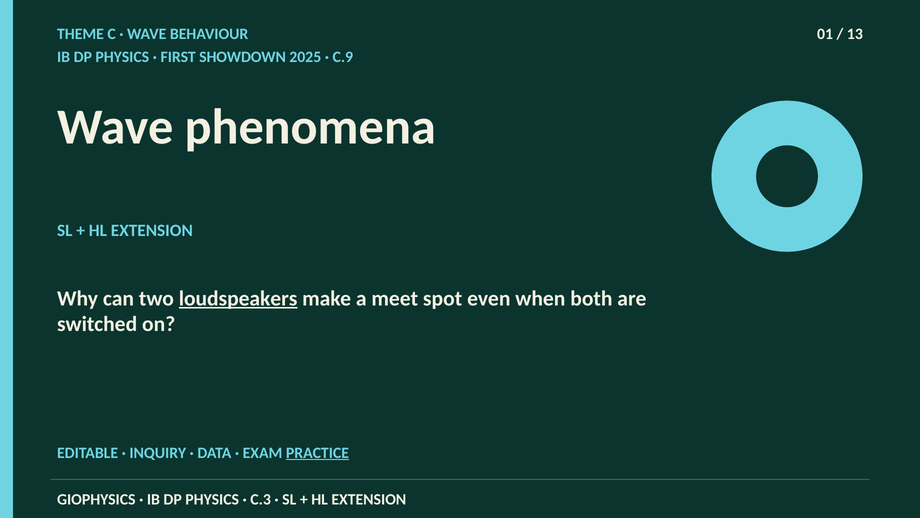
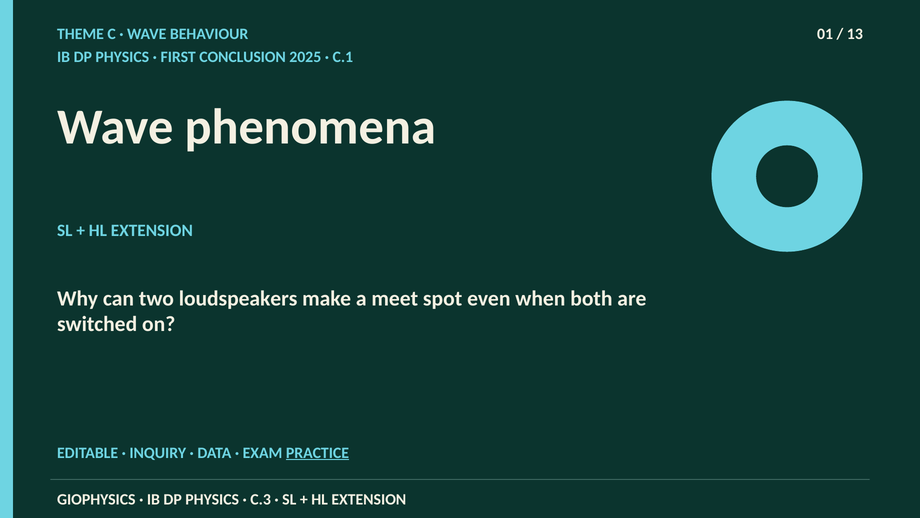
SHOWDOWN: SHOWDOWN -> CONCLUSION
C.9: C.9 -> C.1
loudspeakers underline: present -> none
